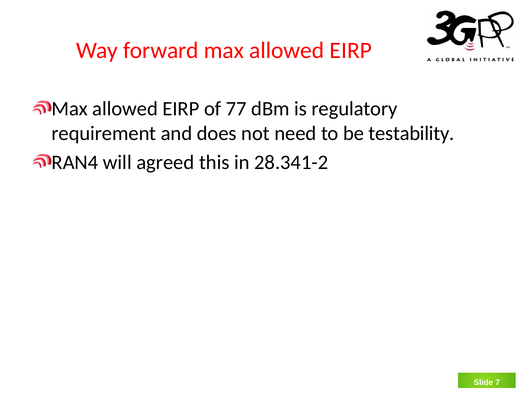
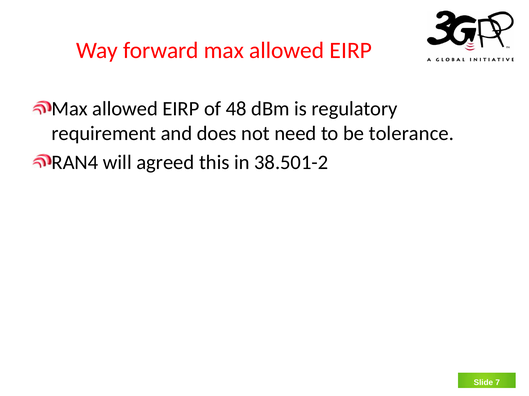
77: 77 -> 48
testability: testability -> tolerance
28.341-2: 28.341-2 -> 38.501-2
